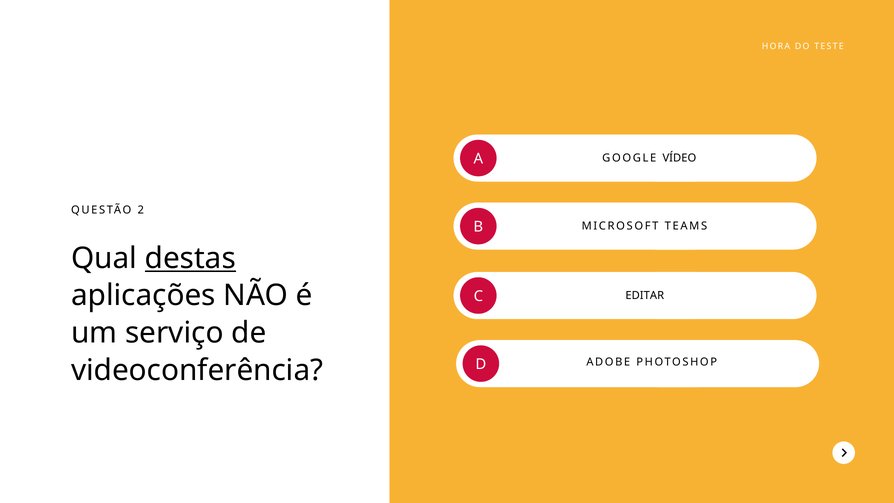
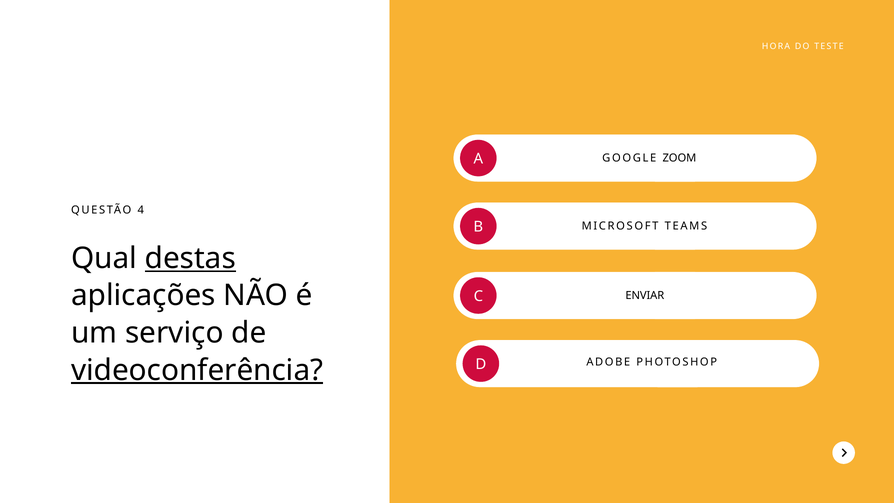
VÍDEO: VÍDEO -> ZOOM
2: 2 -> 4
EDITAR: EDITAR -> ENVIAR
videoconferência underline: none -> present
